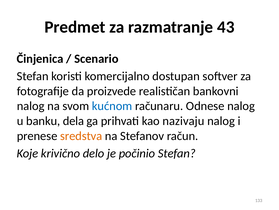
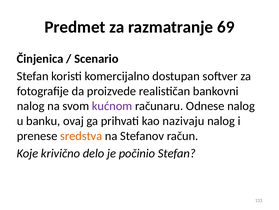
43: 43 -> 69
kućnom colour: blue -> purple
dela: dela -> ovaj
